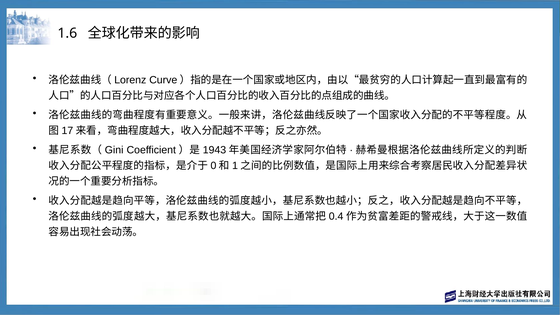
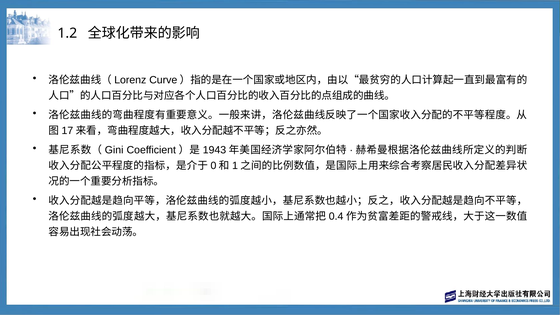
1.6: 1.6 -> 1.2
